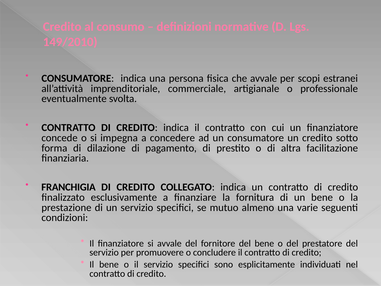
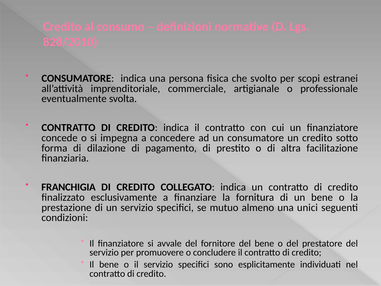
149/2010: 149/2010 -> 828/2010
che avvale: avvale -> svolto
varie: varie -> unici
